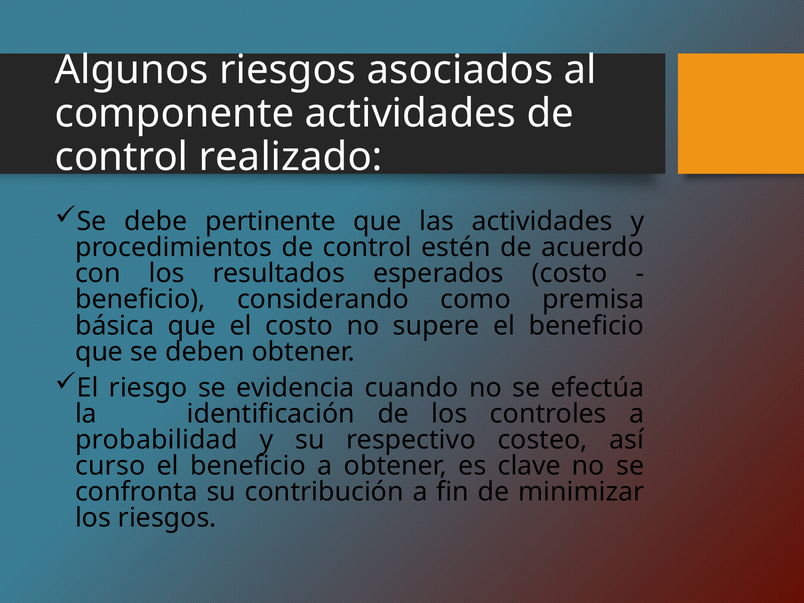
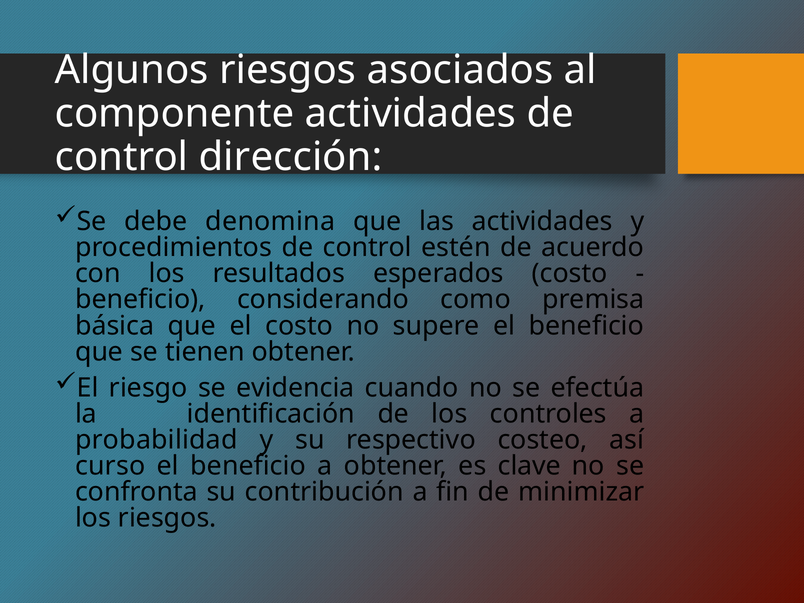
realizado: realizado -> dirección
pertinente: pertinente -> denomina
deben: deben -> tienen
